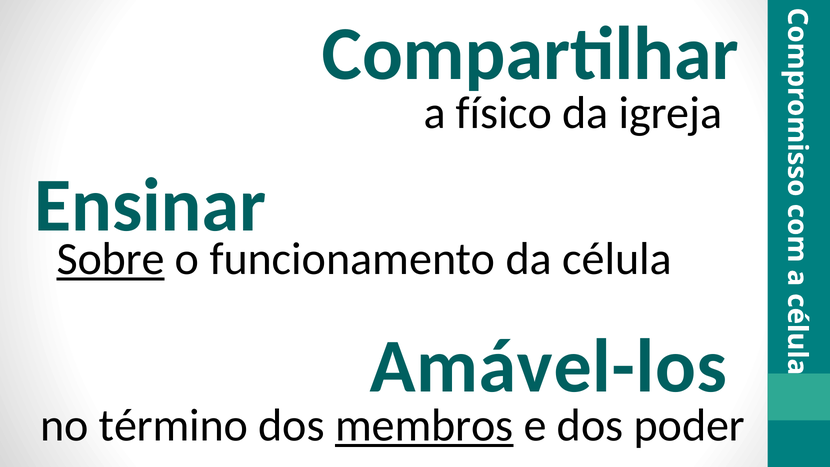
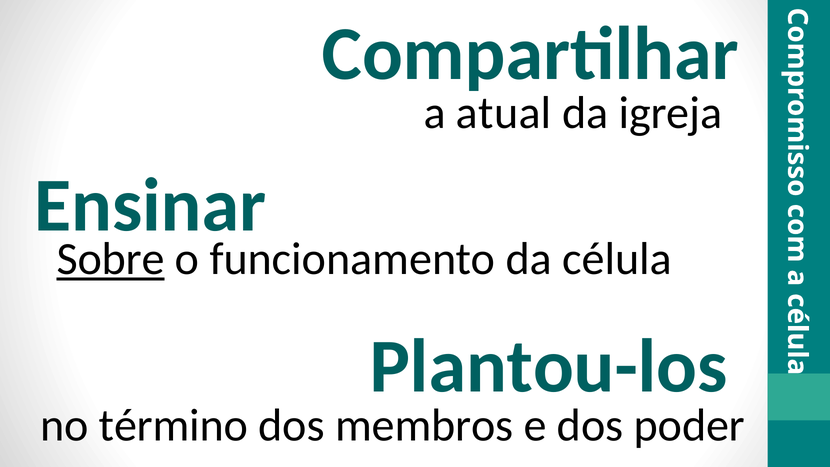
físico: físico -> atual
Amável-los: Amável-los -> Plantou-los
membros underline: present -> none
